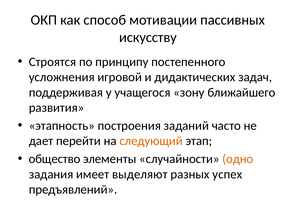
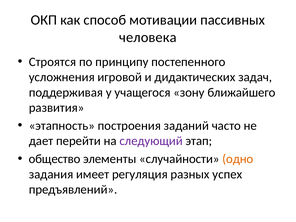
искусству: искусству -> человека
следующий colour: orange -> purple
выделяют: выделяют -> регуляция
